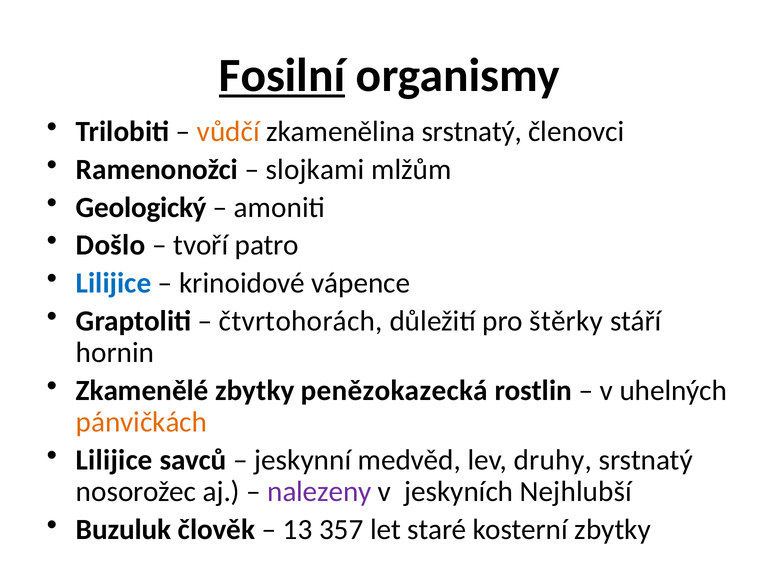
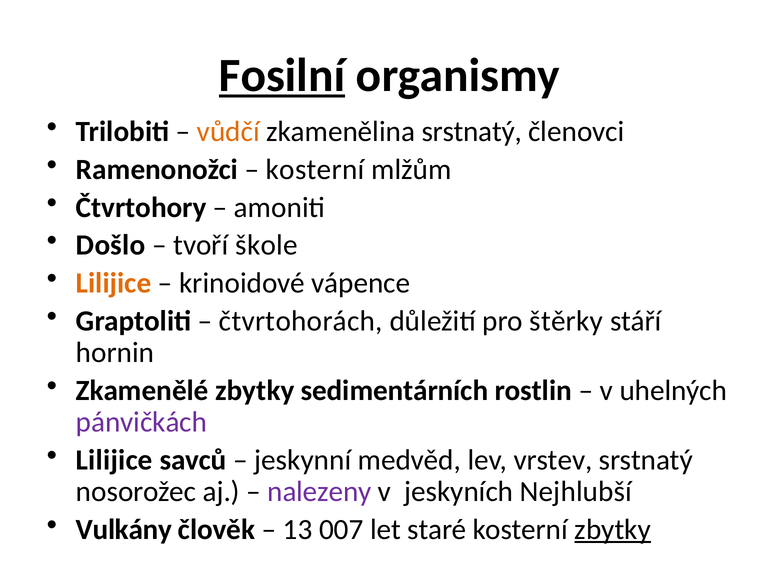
slojkami at (315, 169): slojkami -> kosterní
Geologický: Geologický -> Čtvrtohory
patro: patro -> škole
Lilijice at (114, 283) colour: blue -> orange
penězokazecká: penězokazecká -> sedimentárních
pánvičkách colour: orange -> purple
druhy: druhy -> vrstev
Buzuluk: Buzuluk -> Vulkány
357: 357 -> 007
zbytky at (613, 529) underline: none -> present
